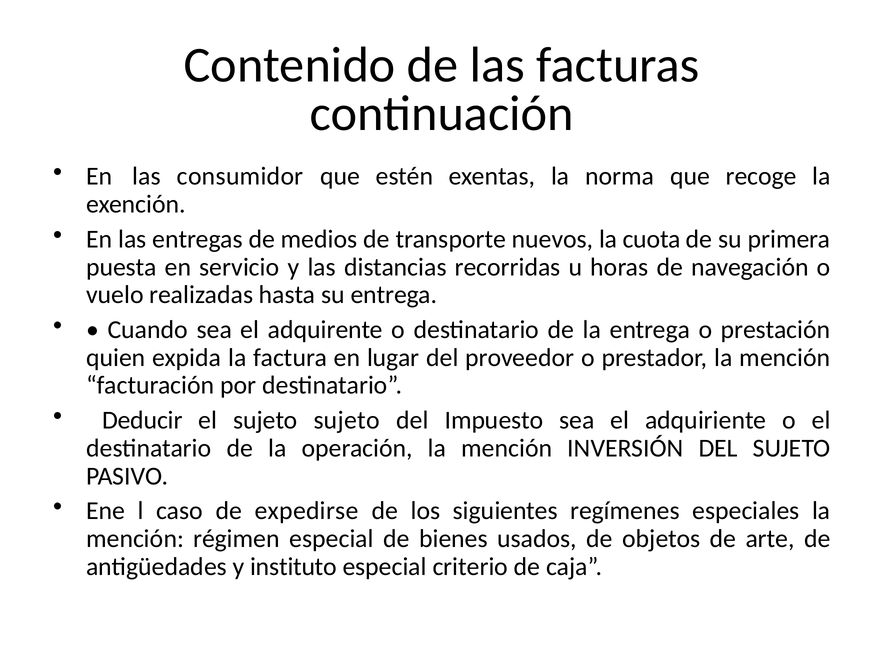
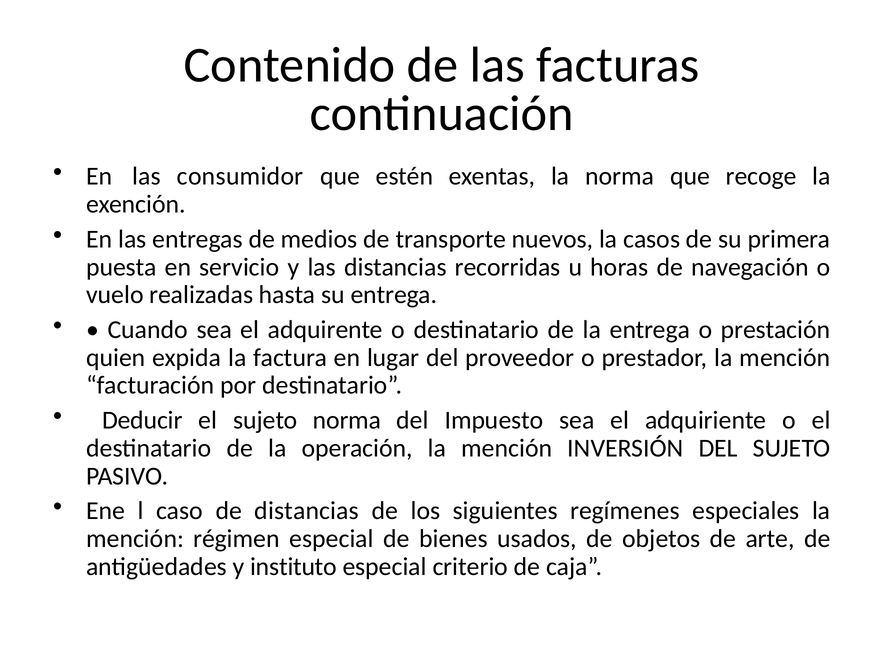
cuota: cuota -> casos
sujeto sujeto: sujeto -> norma
de expedirse: expedirse -> distancias
